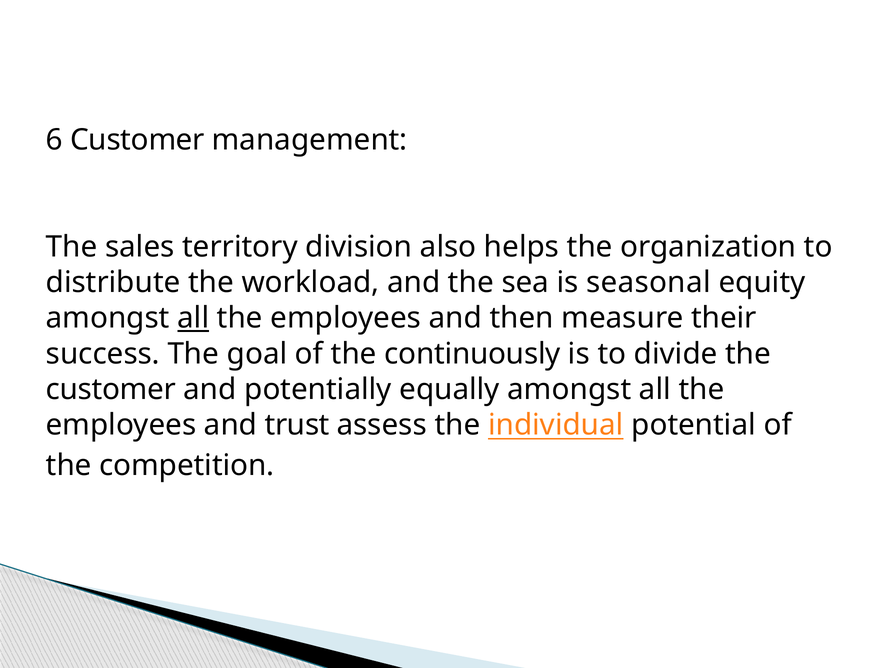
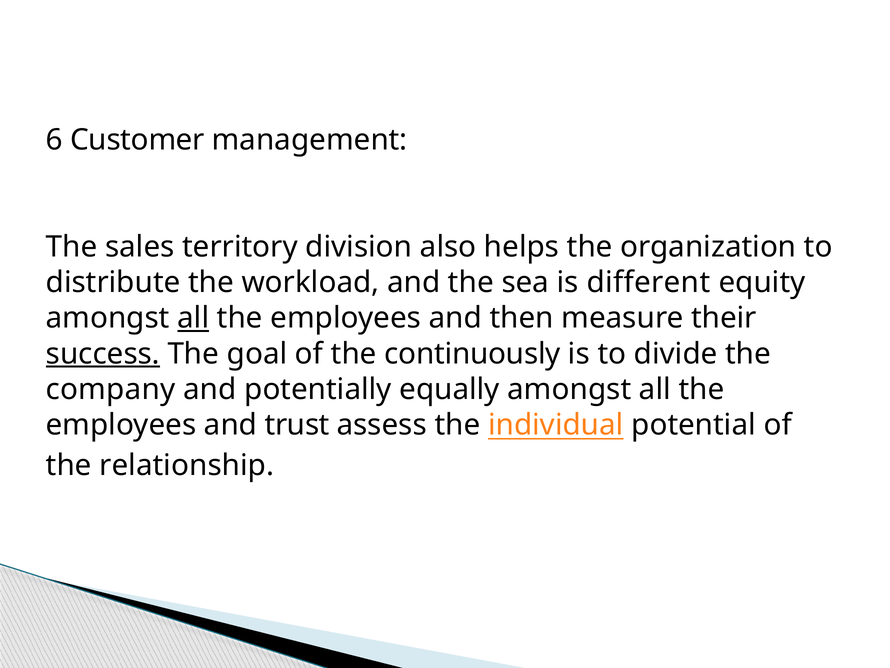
seasonal: seasonal -> different
success underline: none -> present
customer at (111, 389): customer -> company
competition: competition -> relationship
